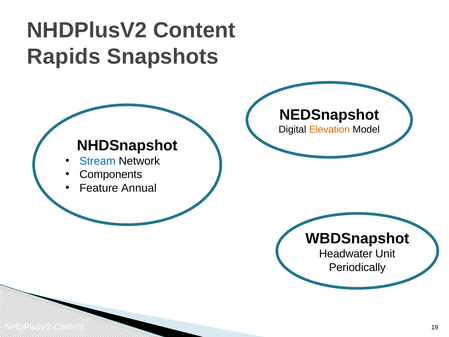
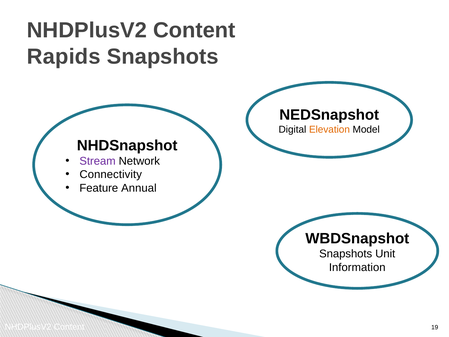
Stream colour: blue -> purple
Components: Components -> Connectivity
Headwater at (346, 254): Headwater -> Snapshots
Periodically: Periodically -> Information
